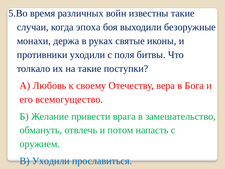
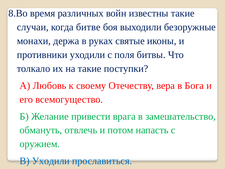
5.Во: 5.Во -> 8.Во
эпоха: эпоха -> битве
